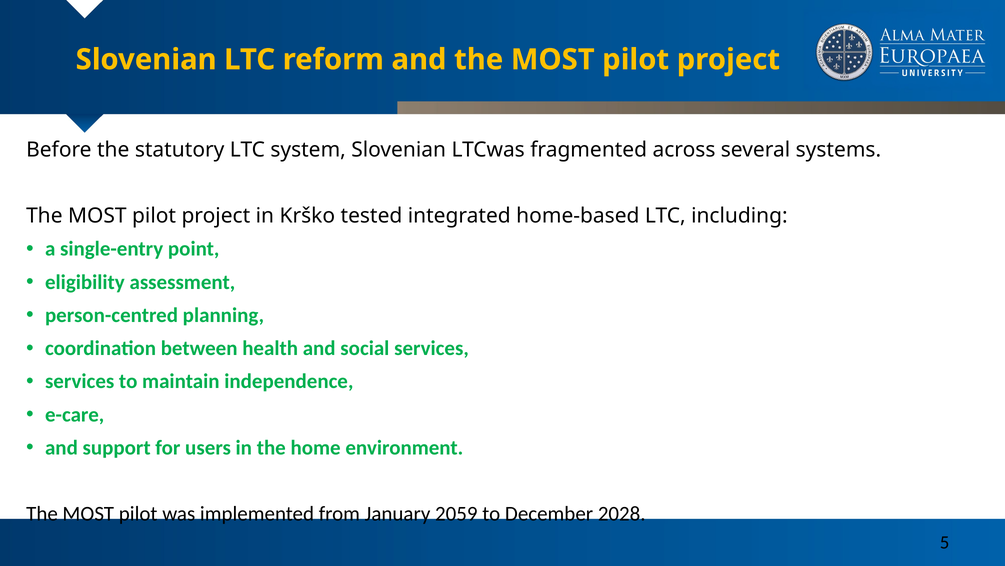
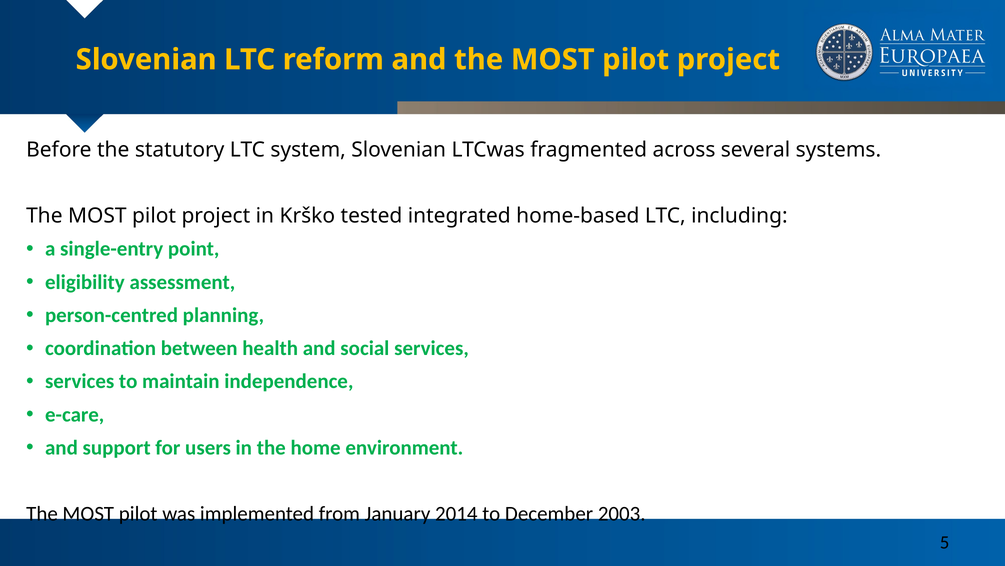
2059: 2059 -> 2014
2028: 2028 -> 2003
